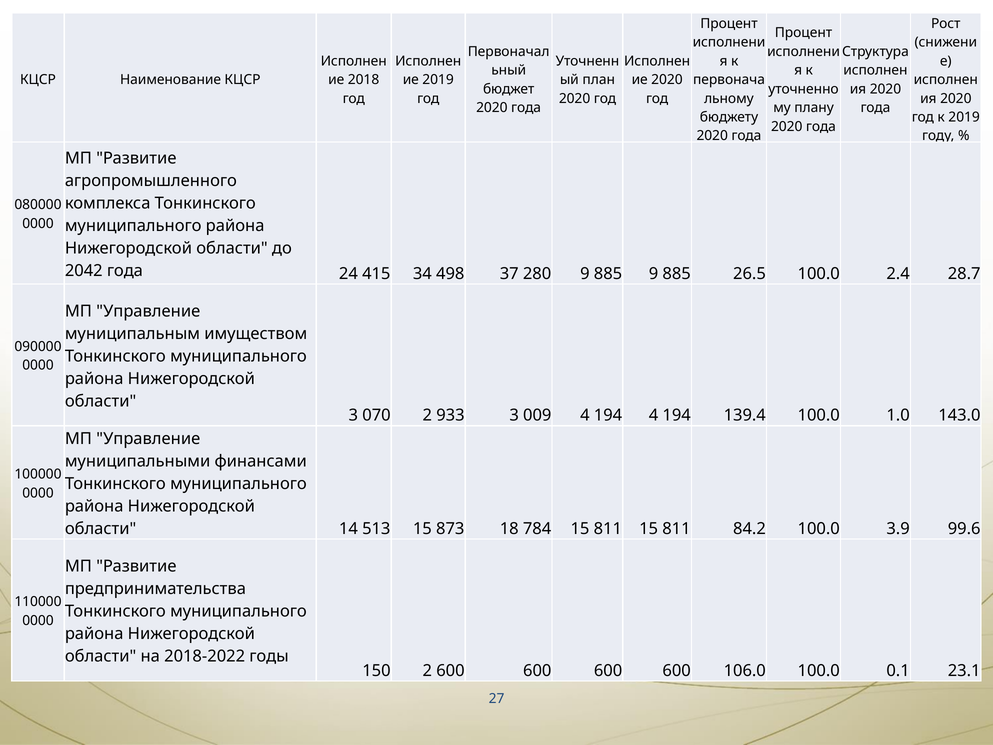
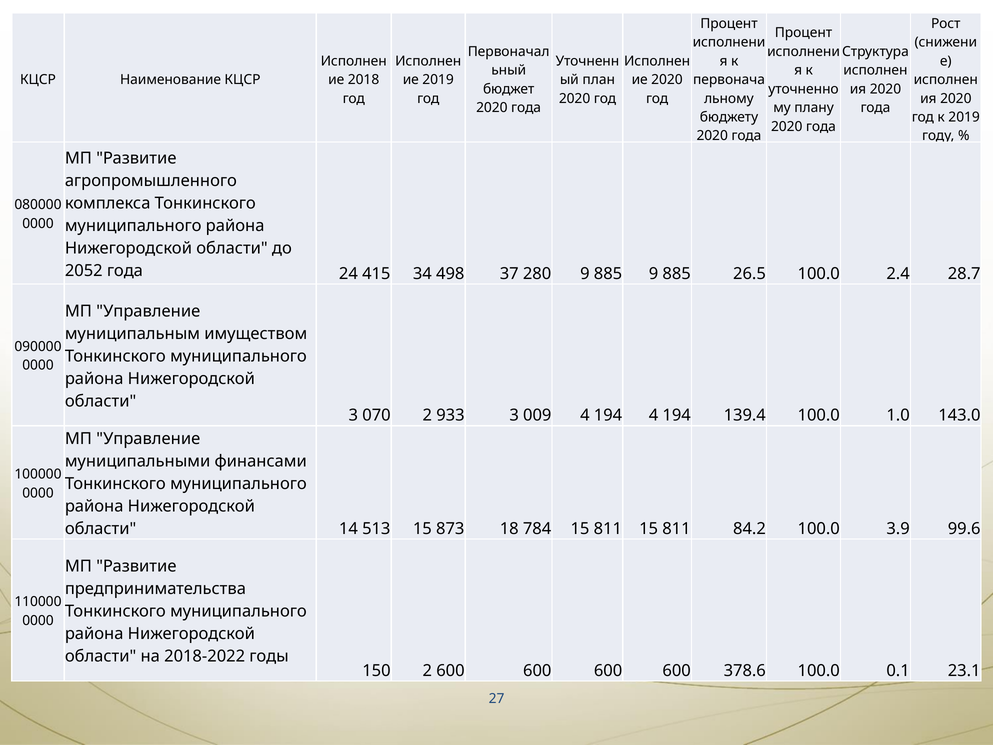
2042: 2042 -> 2052
106.0: 106.0 -> 378.6
